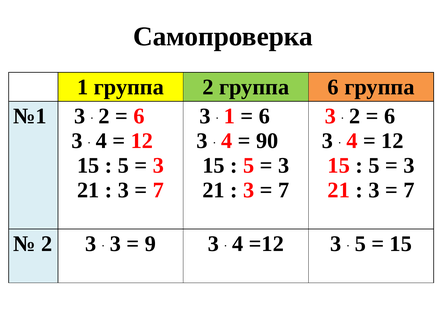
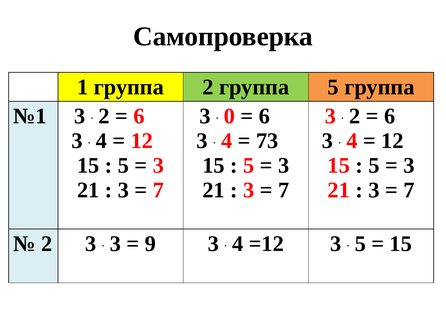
группа 6: 6 -> 5
1 at (229, 116): 1 -> 0
90: 90 -> 73
